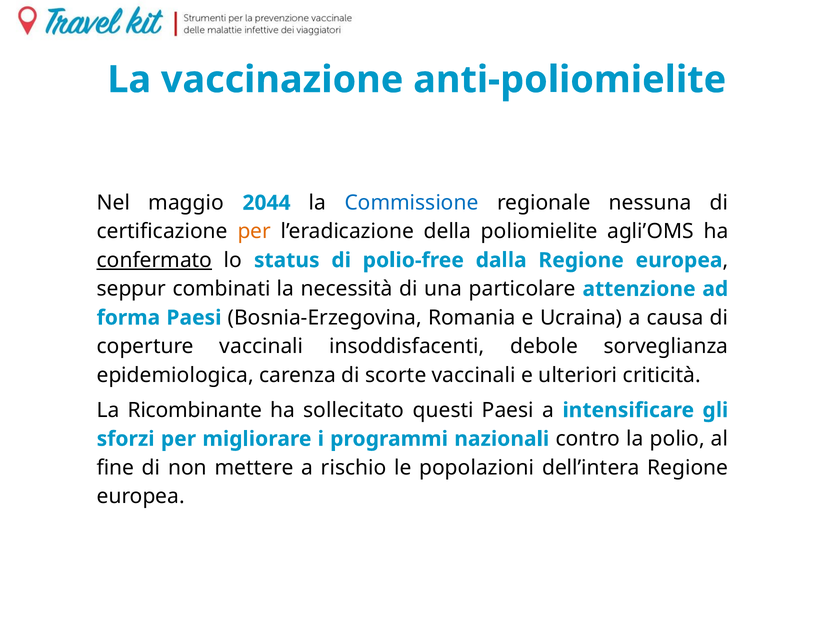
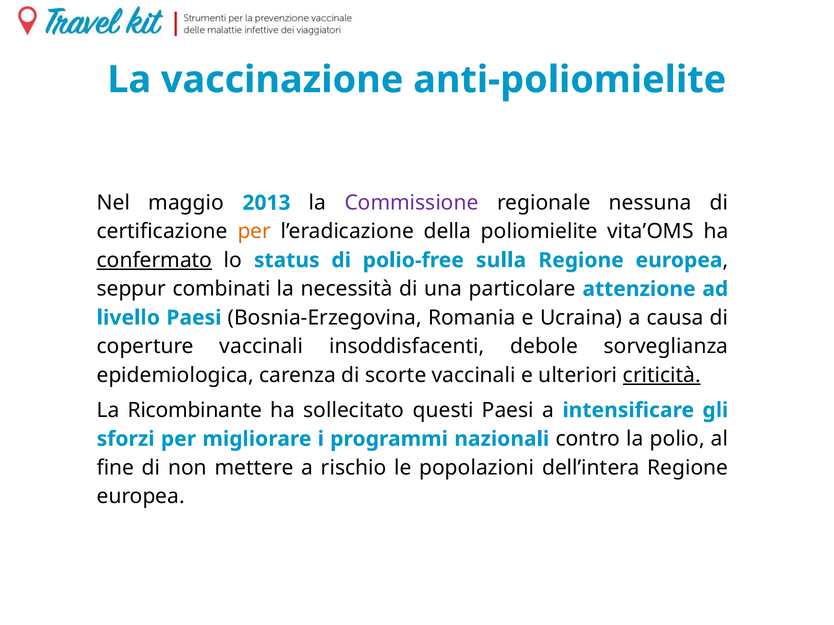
2044: 2044 -> 2013
Commissione colour: blue -> purple
agli’OMS: agli’OMS -> vita’OMS
dalla: dalla -> sulla
forma: forma -> livello
criticità underline: none -> present
